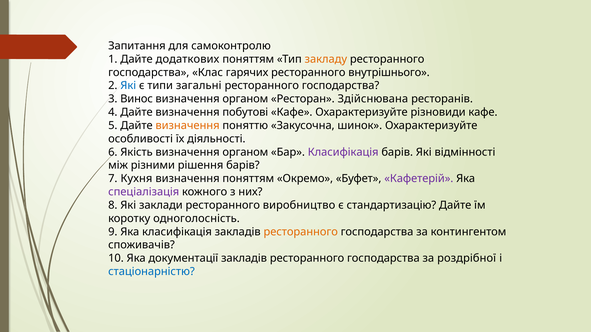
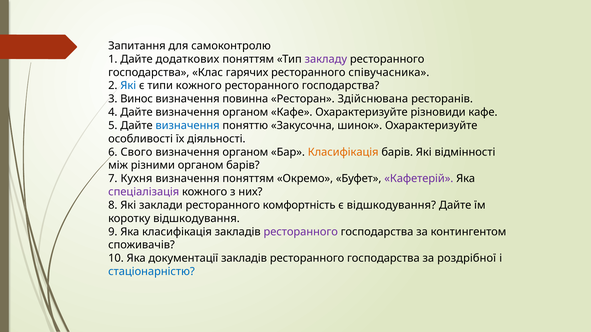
закладу colour: orange -> purple
внутрішнього: внутрішнього -> співучасника
типи загальні: загальні -> кожного
органом at (245, 99): органом -> повинна
Дайте визначення побутові: побутові -> органом
визначення at (188, 126) colour: orange -> blue
Якість: Якість -> Свого
Класифікація at (343, 152) colour: purple -> orange
різними рішення: рішення -> органом
виробництво: виробництво -> комфортність
є стандартизацію: стандартизацію -> відшкодування
коротку одноголосність: одноголосність -> відшкодування
ресторанного at (301, 232) colour: orange -> purple
